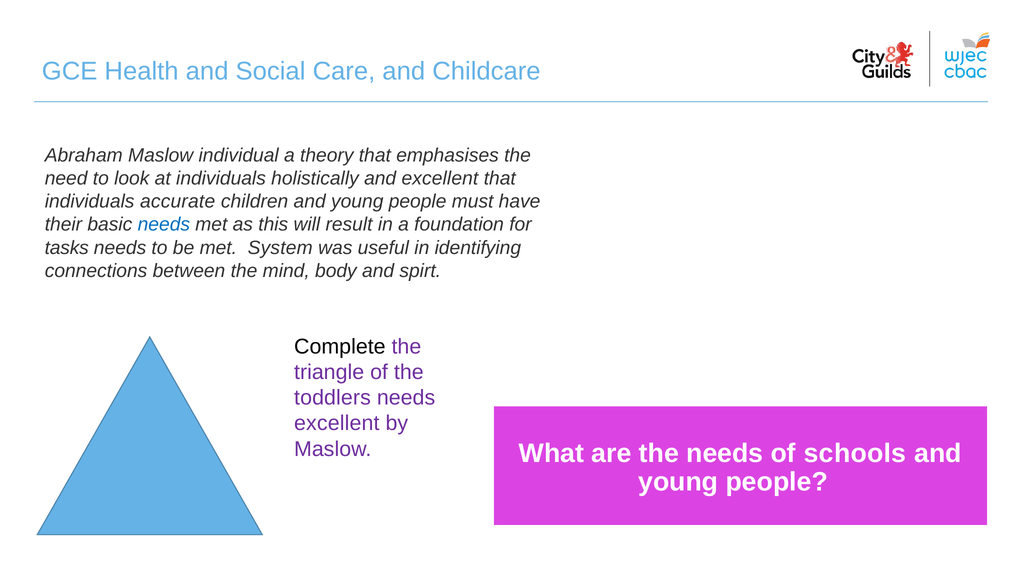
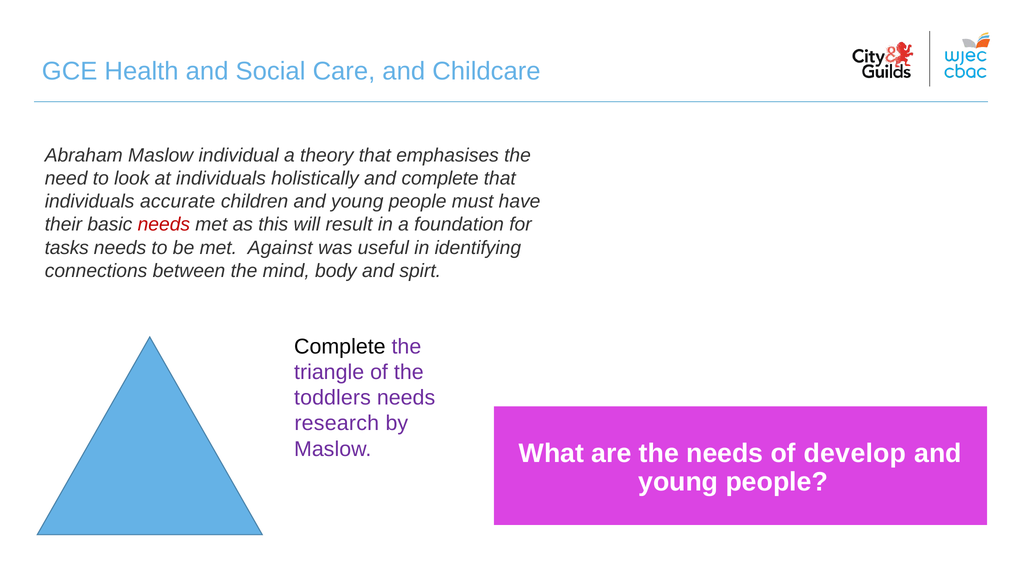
and excellent: excellent -> complete
needs at (164, 225) colour: blue -> red
System: System -> Against
excellent at (337, 424): excellent -> research
schools: schools -> develop
